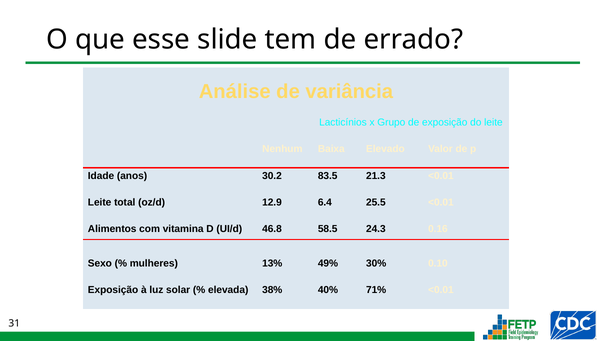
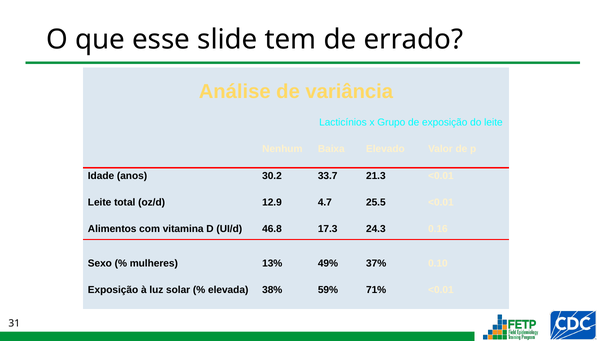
83.5: 83.5 -> 33.7
6.4: 6.4 -> 4.7
58.5: 58.5 -> 17.3
30%: 30% -> 37%
40%: 40% -> 59%
